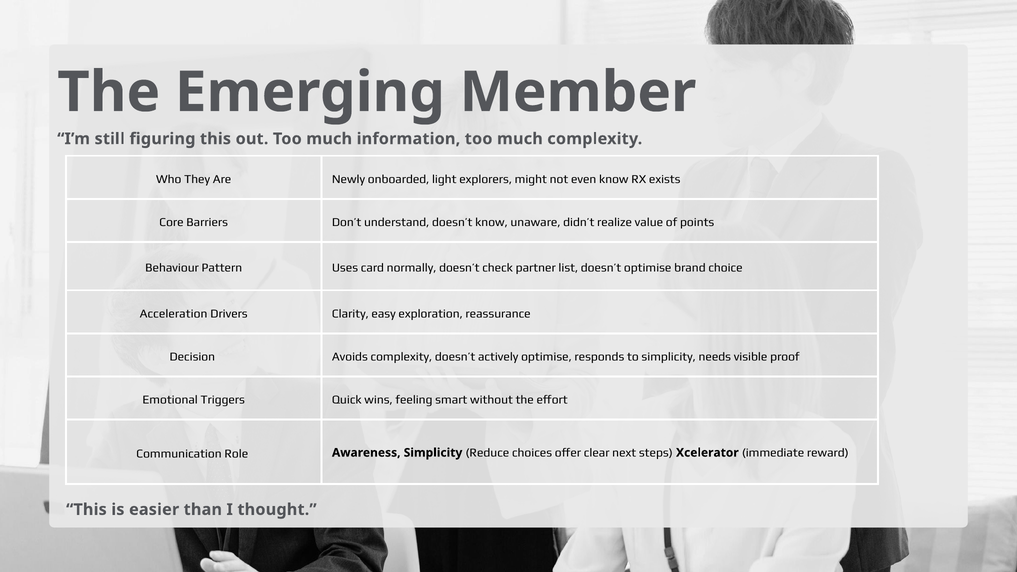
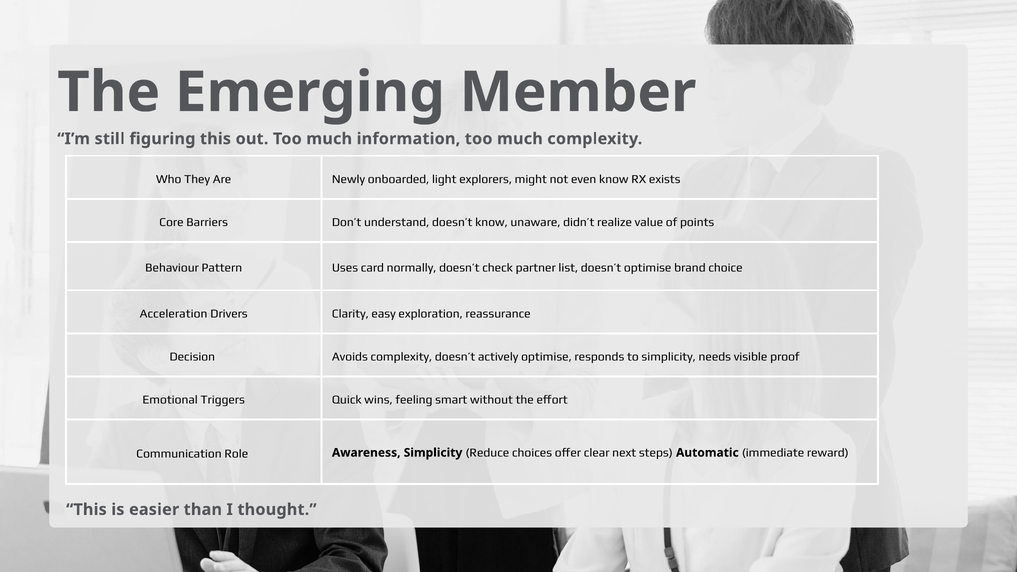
Xcelerator: Xcelerator -> Automatic
